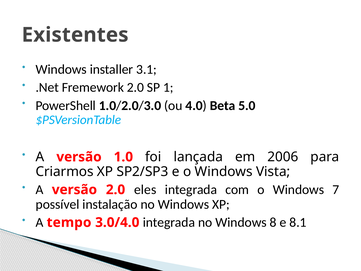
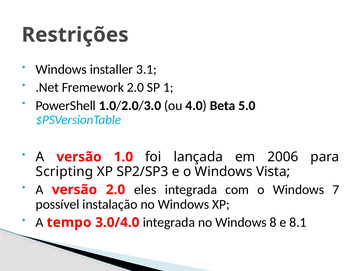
Existentes: Existentes -> Restrições
Criarmos: Criarmos -> Scripting
